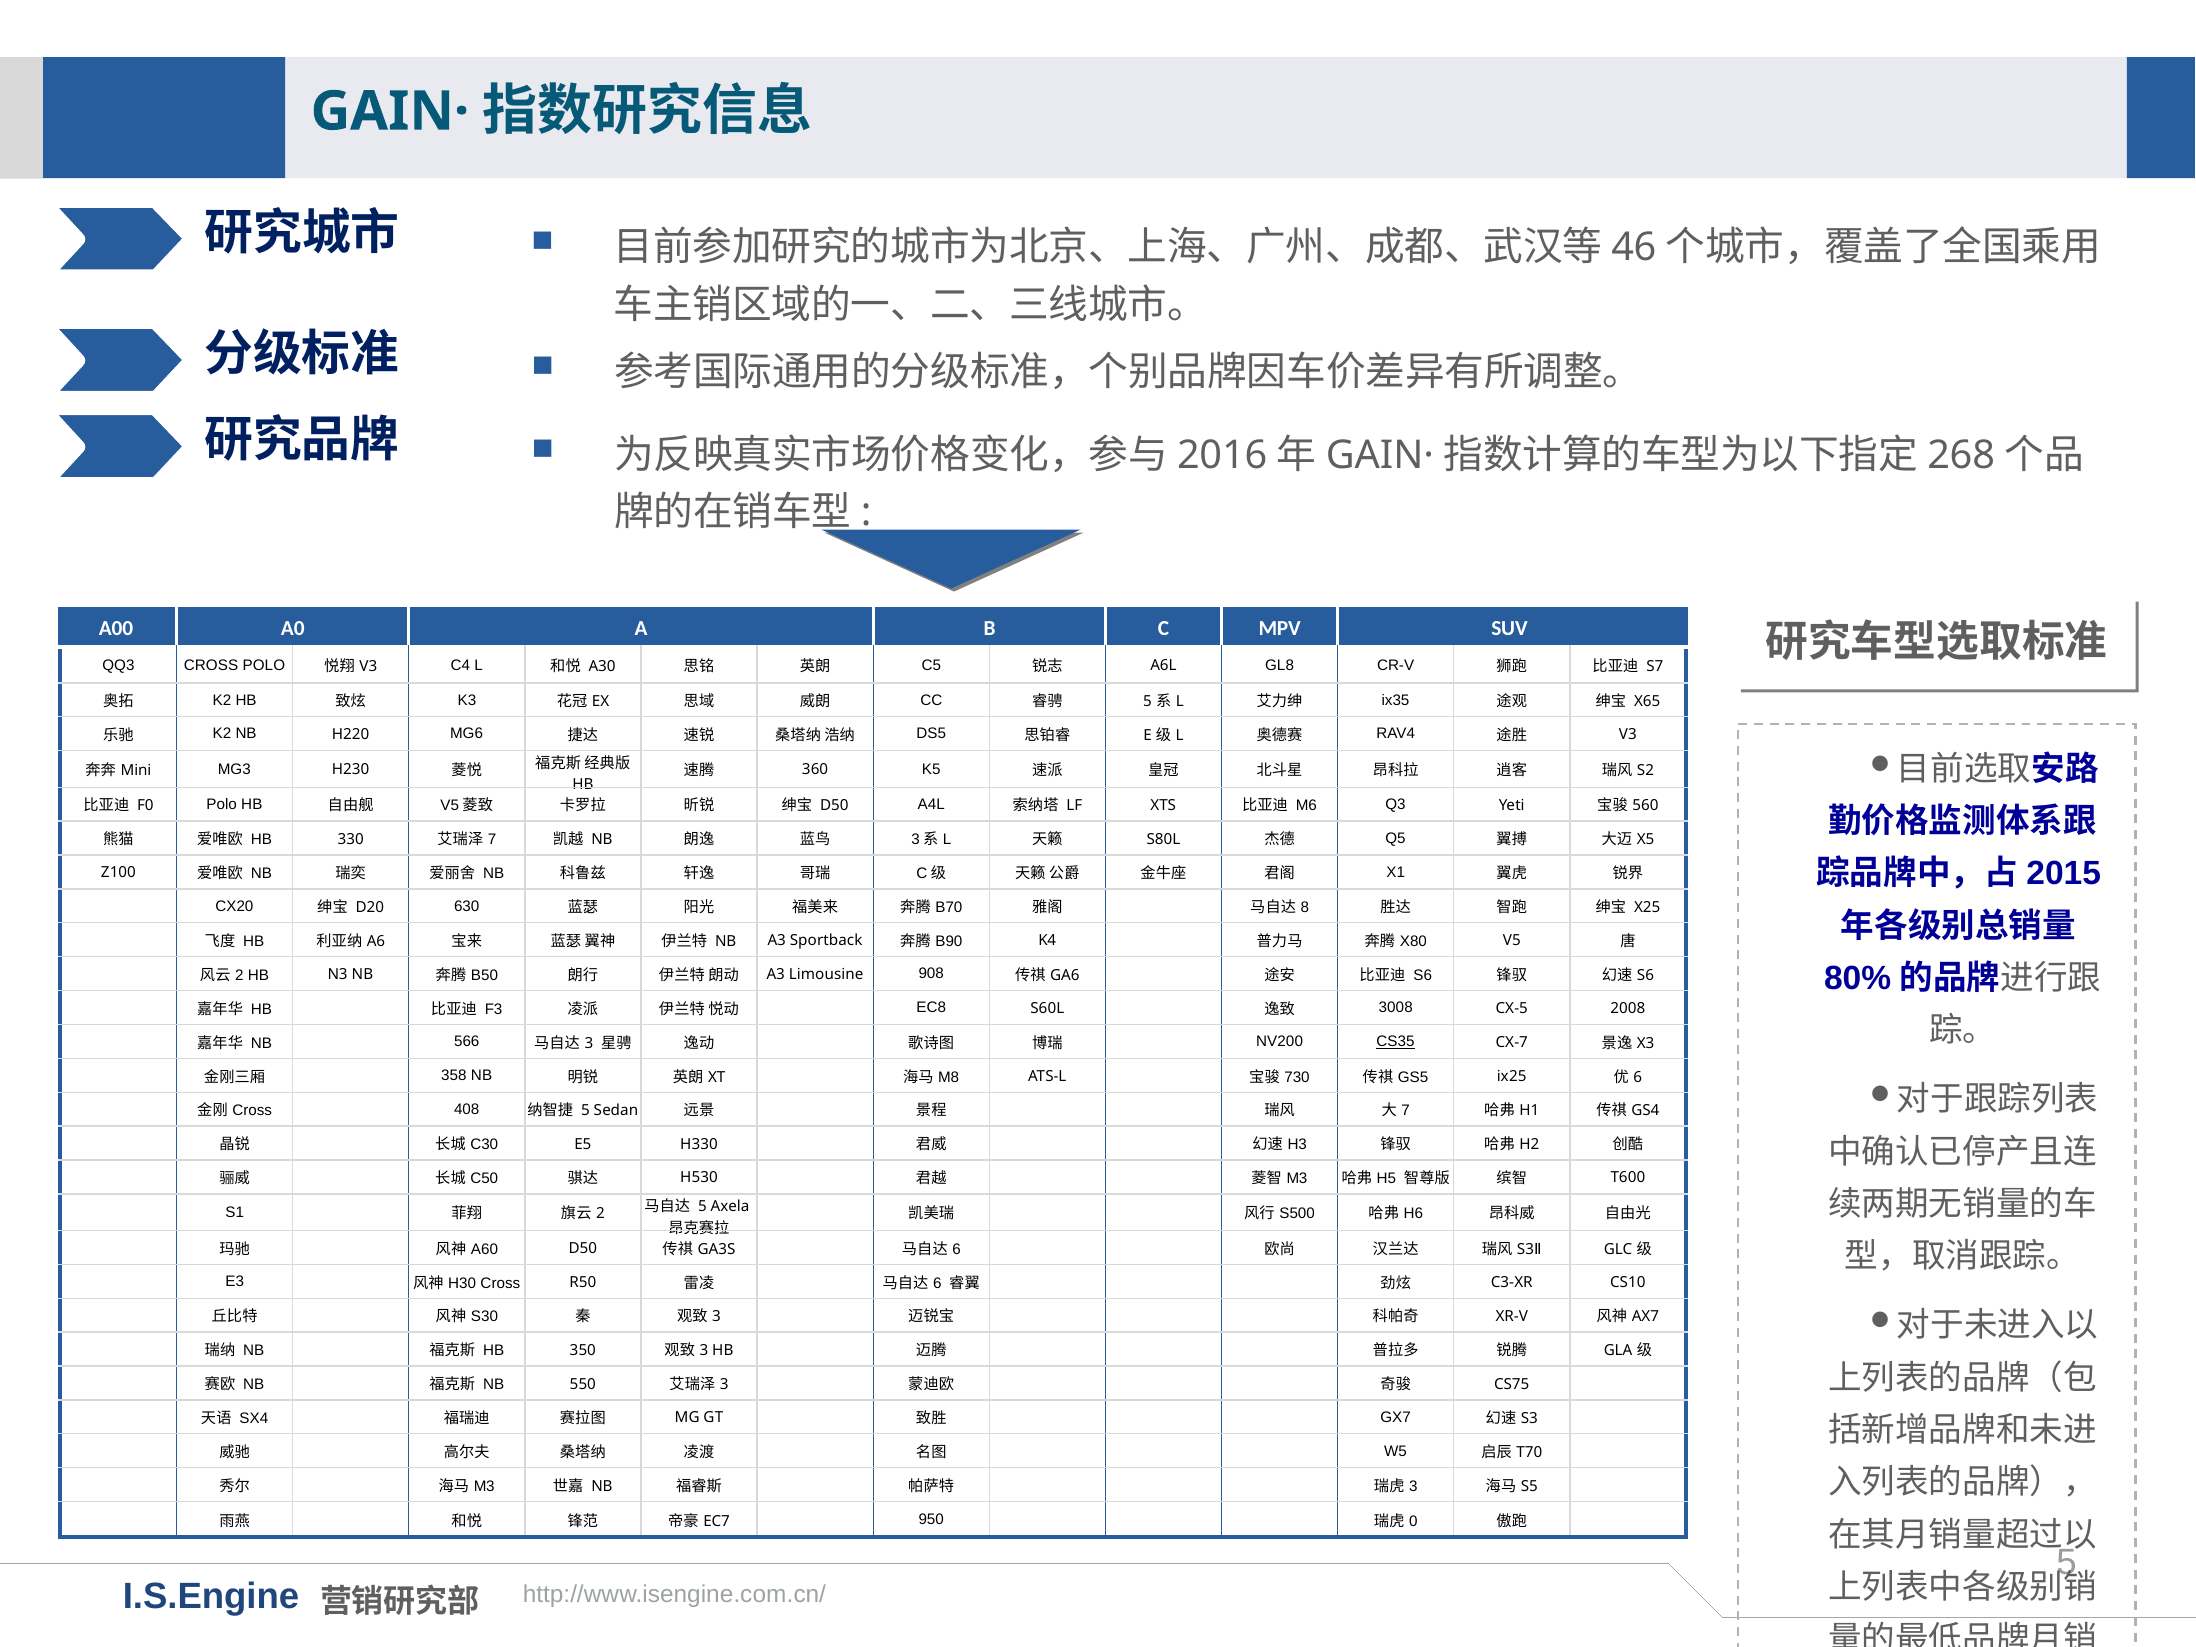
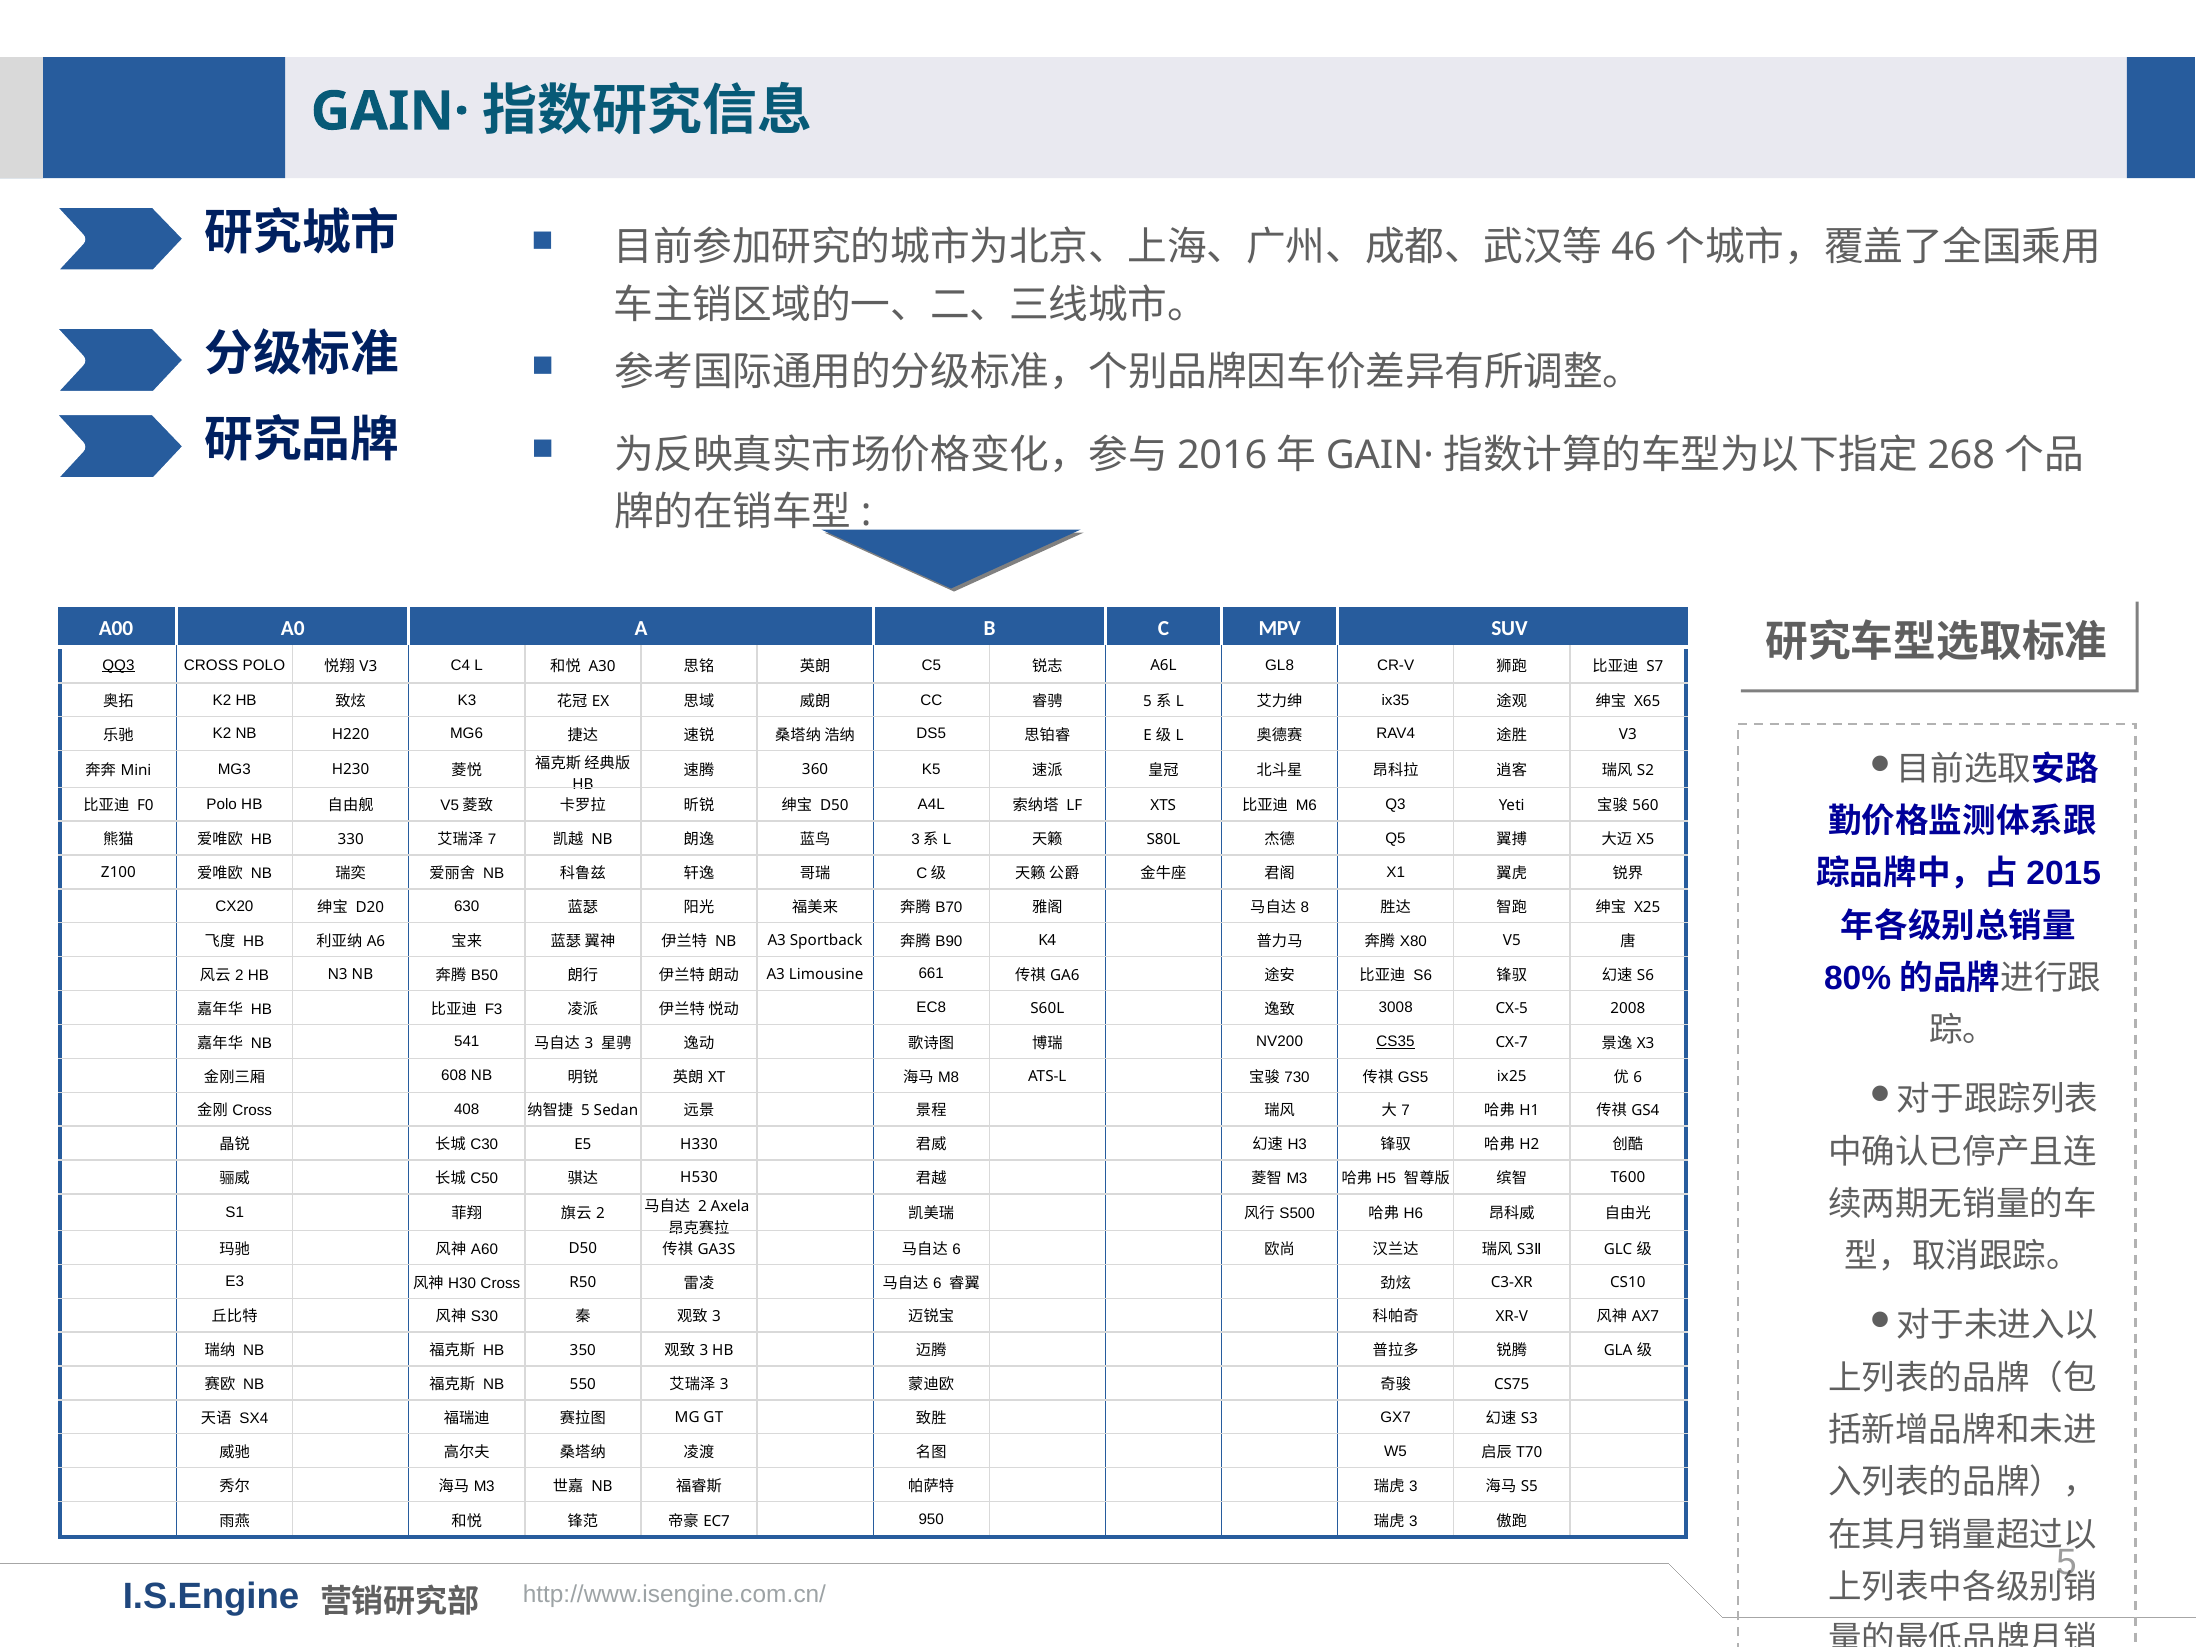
QQ3 underline: none -> present
908: 908 -> 661
566: 566 -> 541
358: 358 -> 608
5 at (702, 1207): 5 -> 2
0 at (1413, 1521): 0 -> 3
